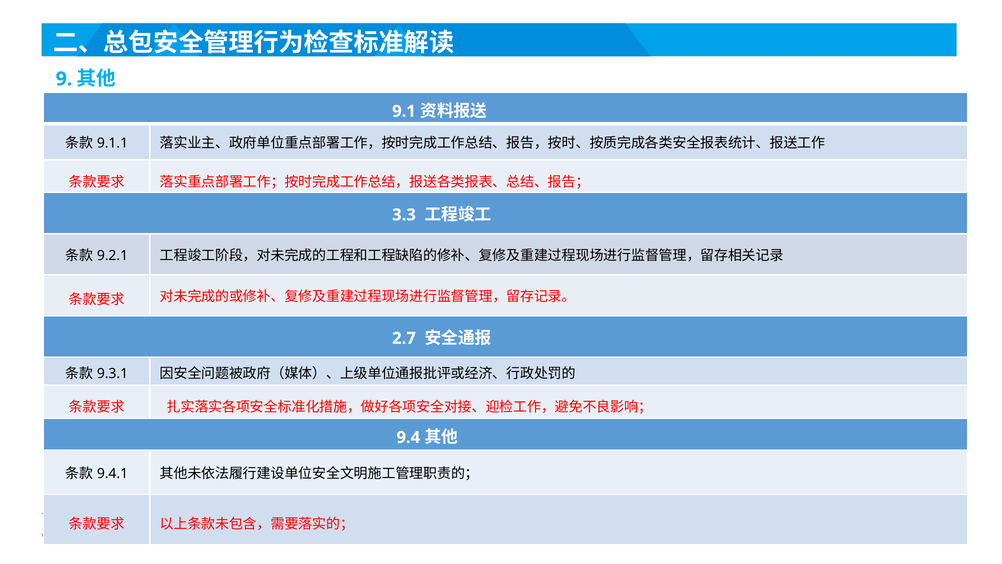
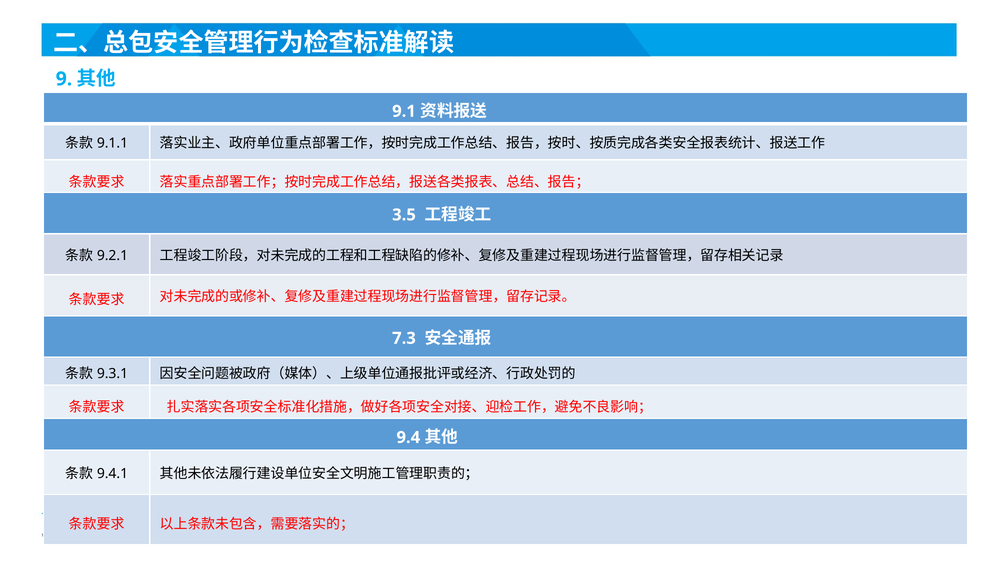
3.3: 3.3 -> 3.5
2.7: 2.7 -> 7.3
